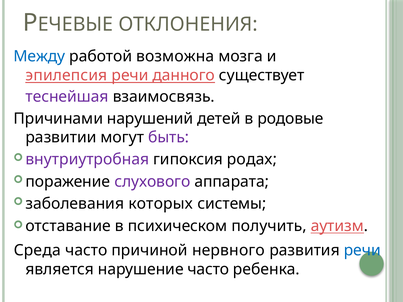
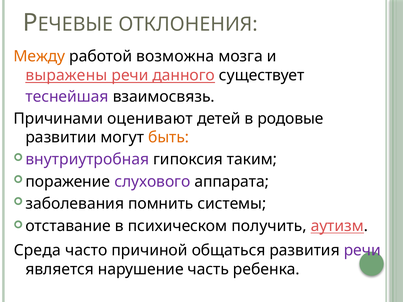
Между colour: blue -> orange
эпилепсия: эпилепсия -> выражены
нарушений: нарушений -> оценивают
быть colour: purple -> orange
родах: родах -> таким
которых: которых -> помнить
нервного: нервного -> общаться
речи at (362, 251) colour: blue -> purple
нарушение часто: часто -> часть
